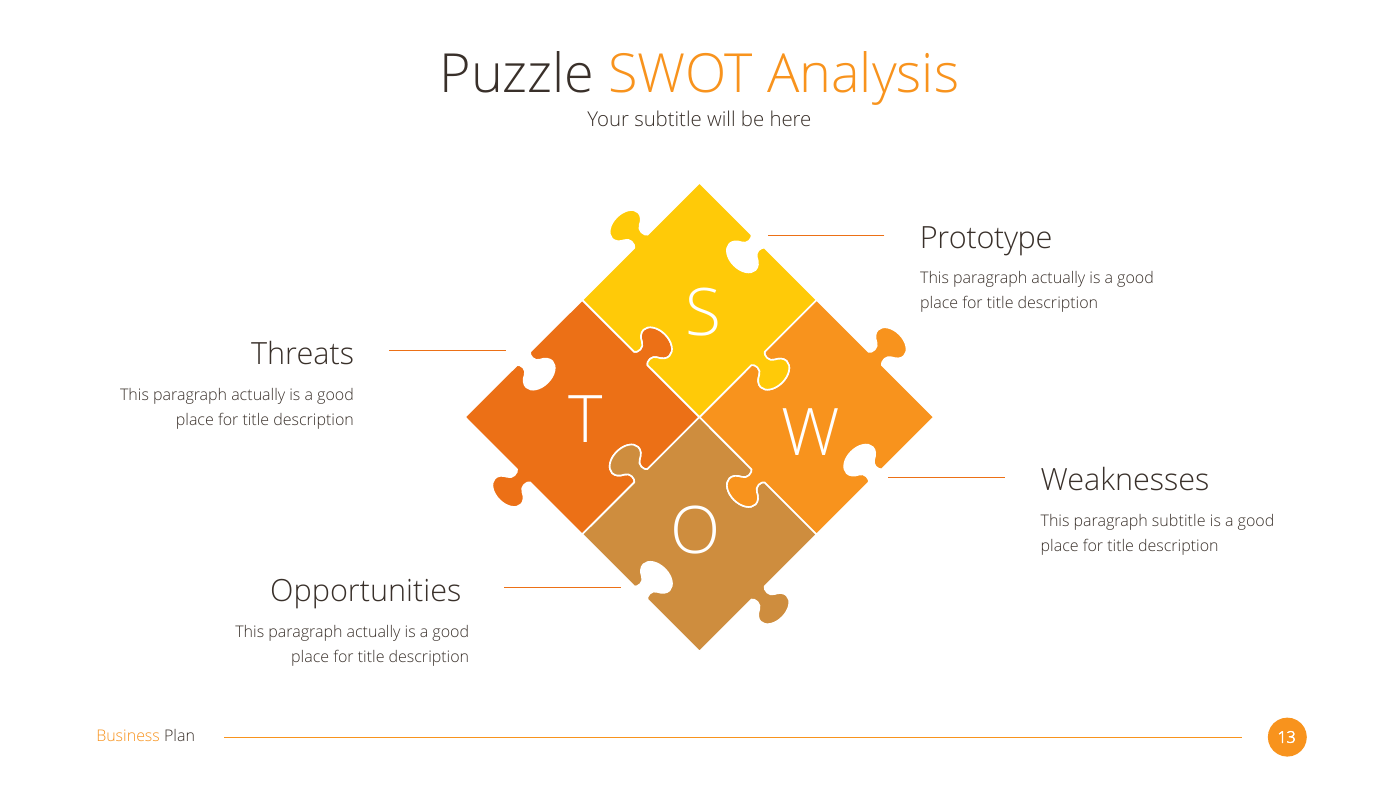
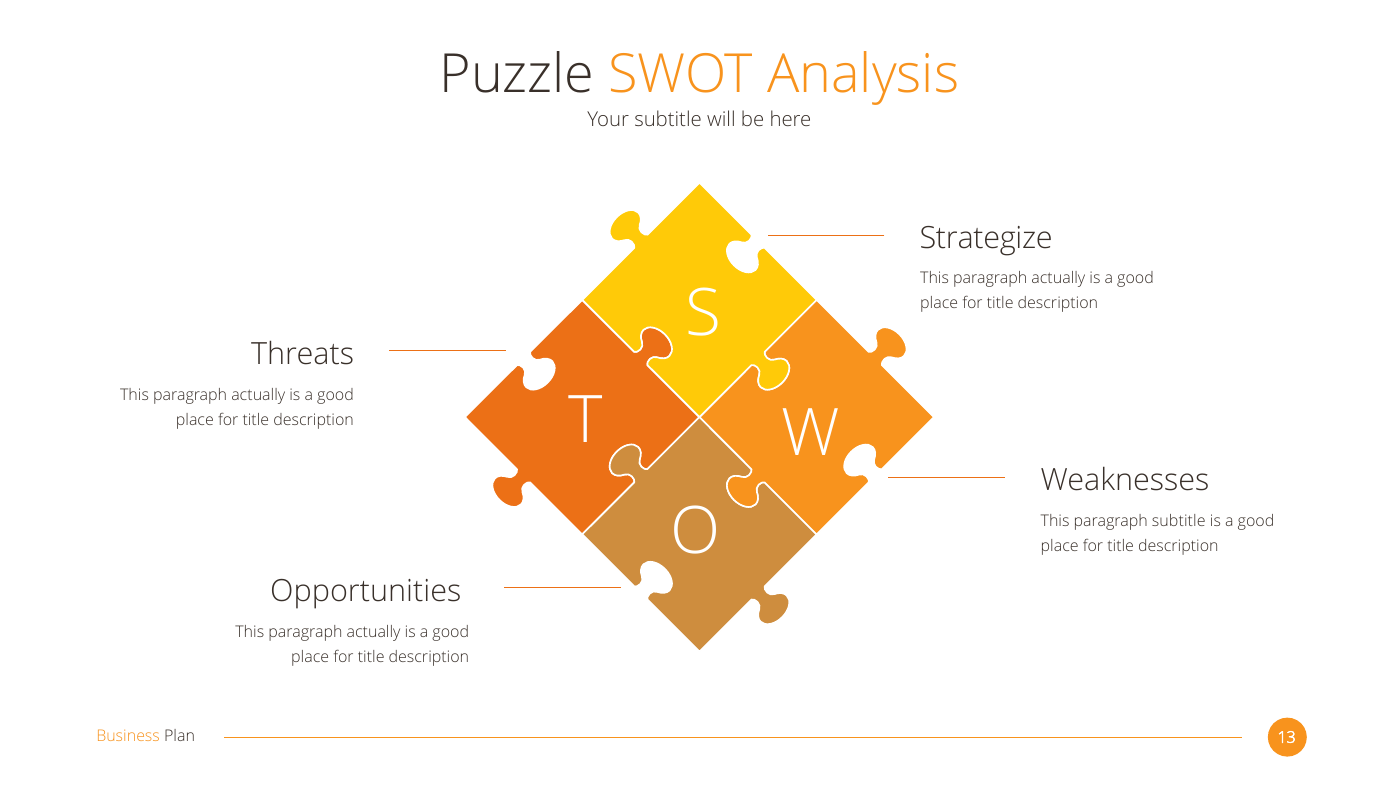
Prototype: Prototype -> Strategize
